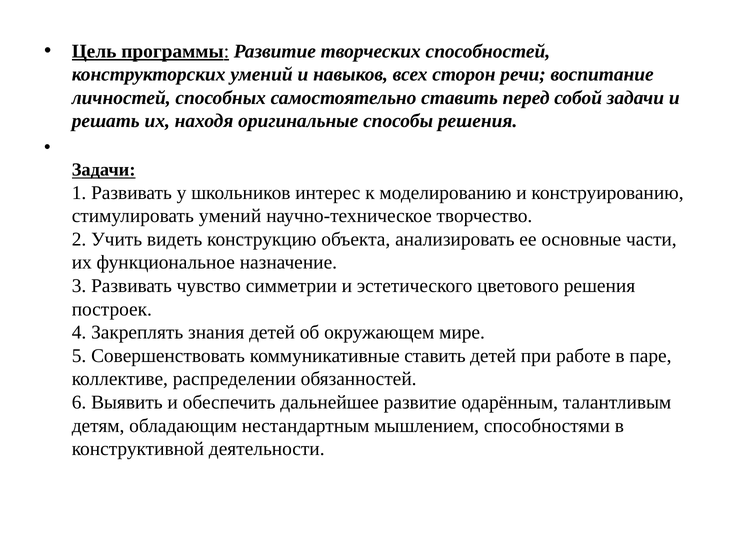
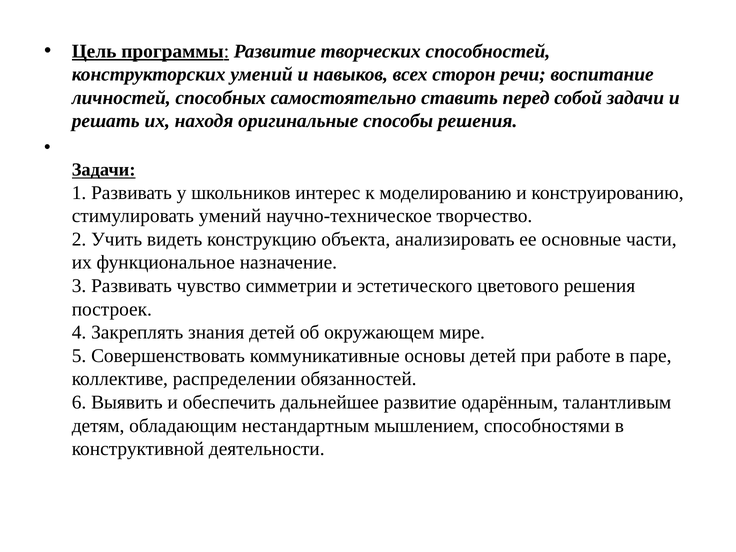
коммуникативные ставить: ставить -> основы
